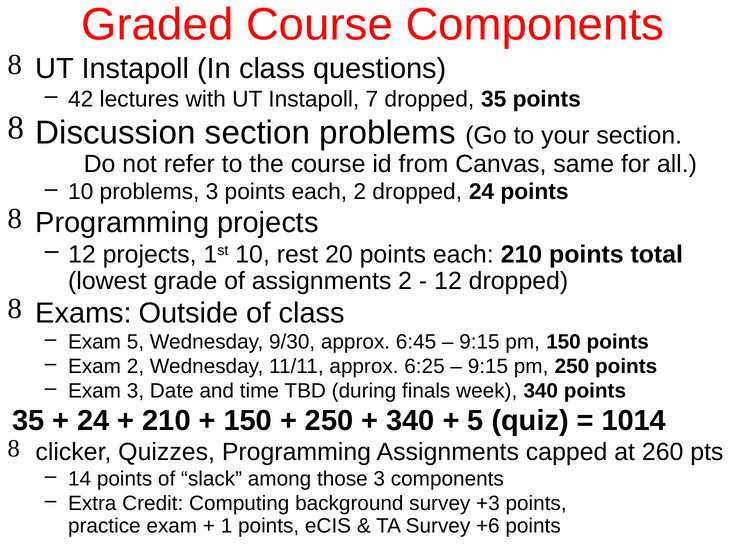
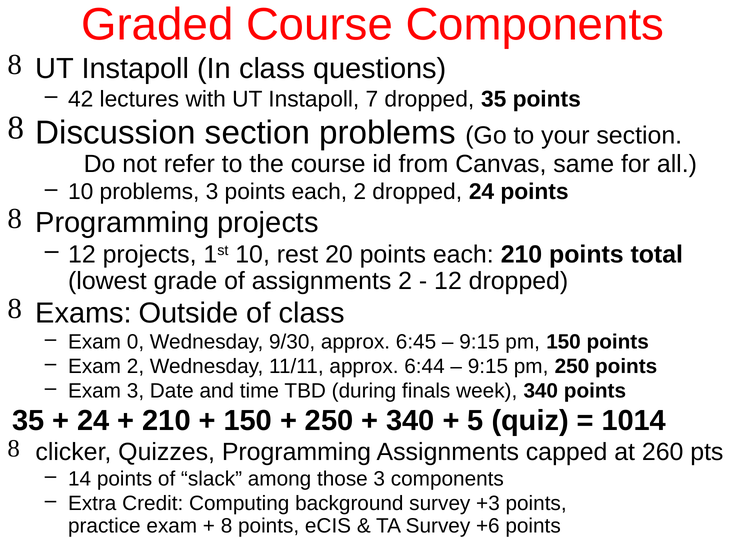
Exam 5: 5 -> 0
6:25: 6:25 -> 6:44
1: 1 -> 8
